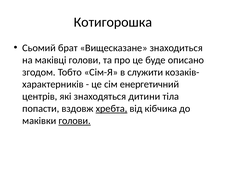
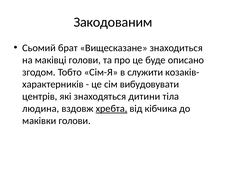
Котигорошка: Котигорошка -> Закодованим
енергетичний: енергетичний -> вибудовувати
попасти: попасти -> людина
голови at (75, 121) underline: present -> none
